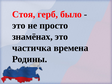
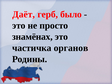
Стоя: Стоя -> Даёт
времена: времена -> органов
